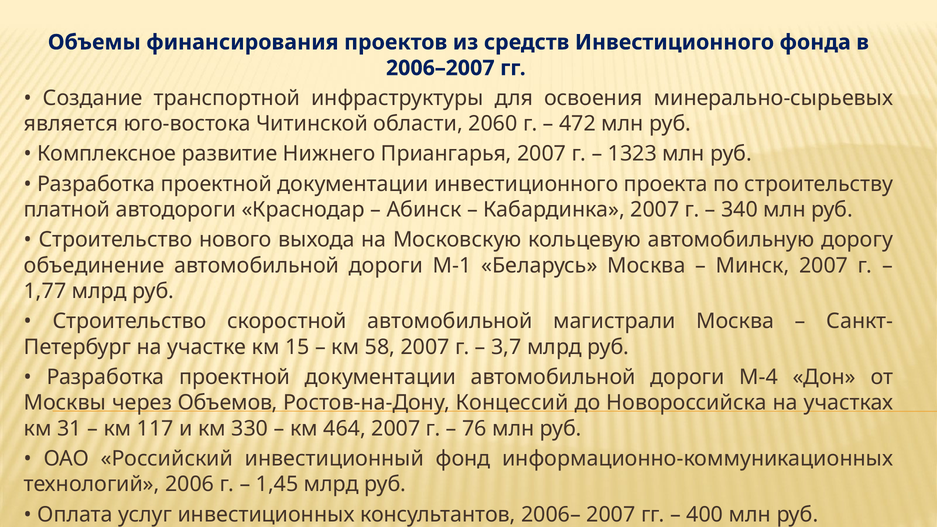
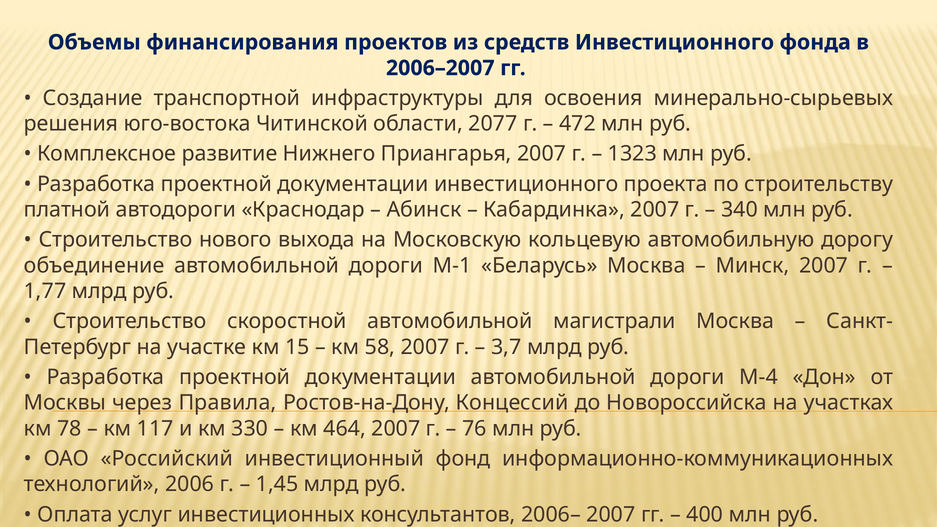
является: является -> решения
2060: 2060 -> 2077
Объемов: Объемов -> Правила
31: 31 -> 78
